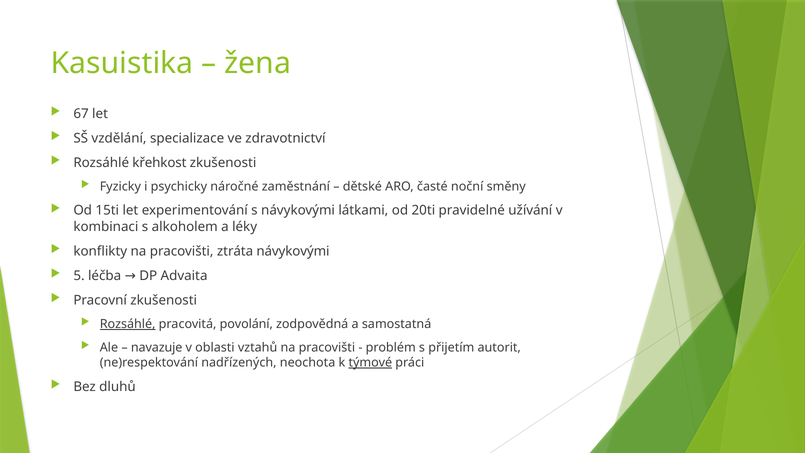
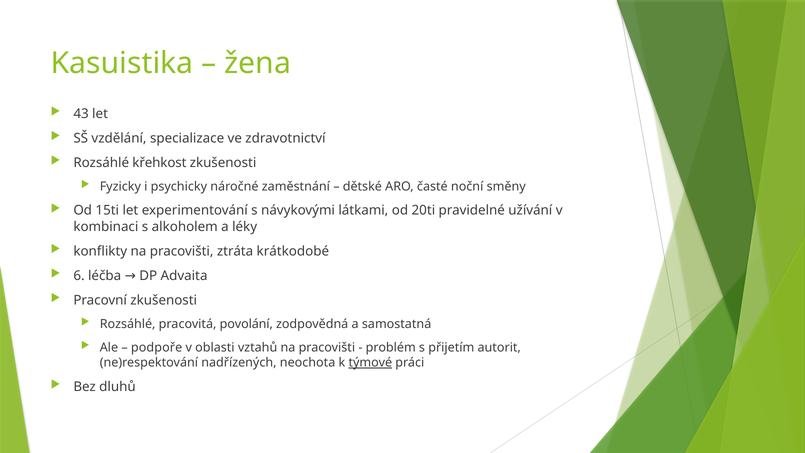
67: 67 -> 43
ztráta návykovými: návykovými -> krátkodobé
5: 5 -> 6
Rozsáhlé at (128, 324) underline: present -> none
navazuje: navazuje -> podpoře
